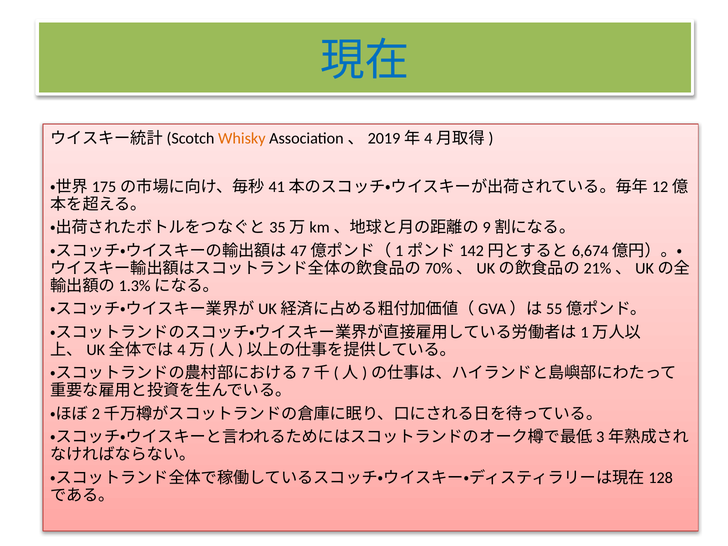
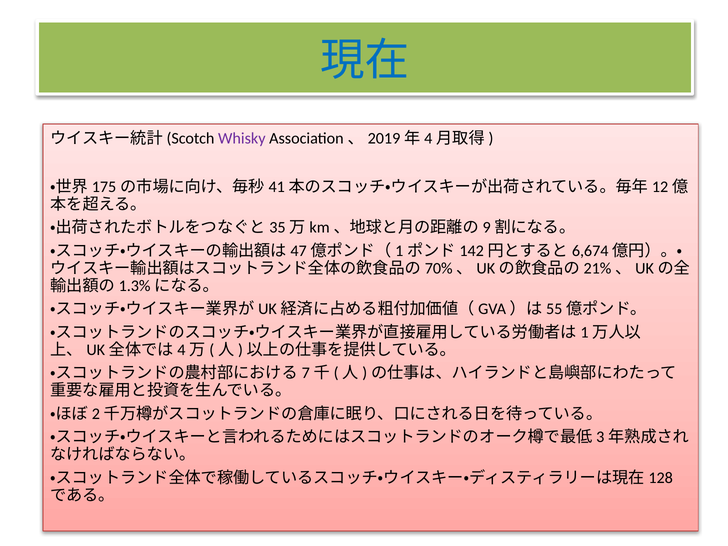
Whisky colour: orange -> purple
